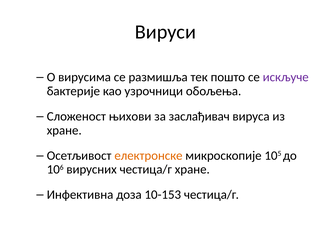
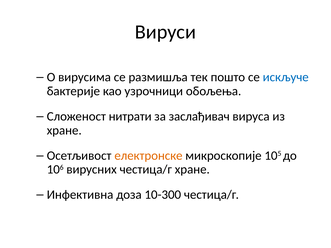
искључе colour: purple -> blue
њихови: њихови -> нитрати
10-153: 10-153 -> 10-300
